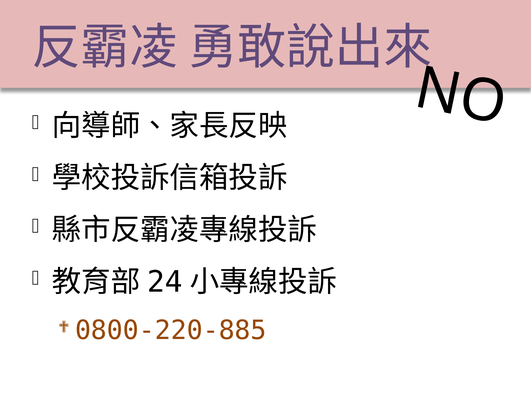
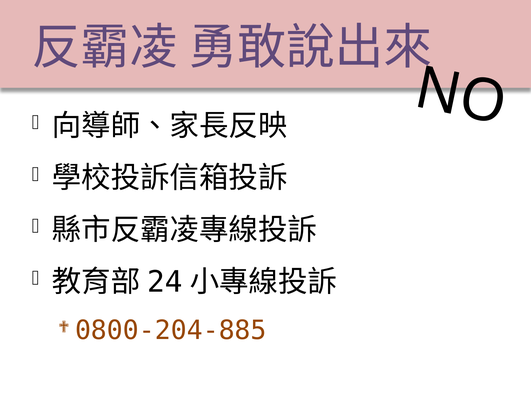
0800-220-885: 0800-220-885 -> 0800-204-885
